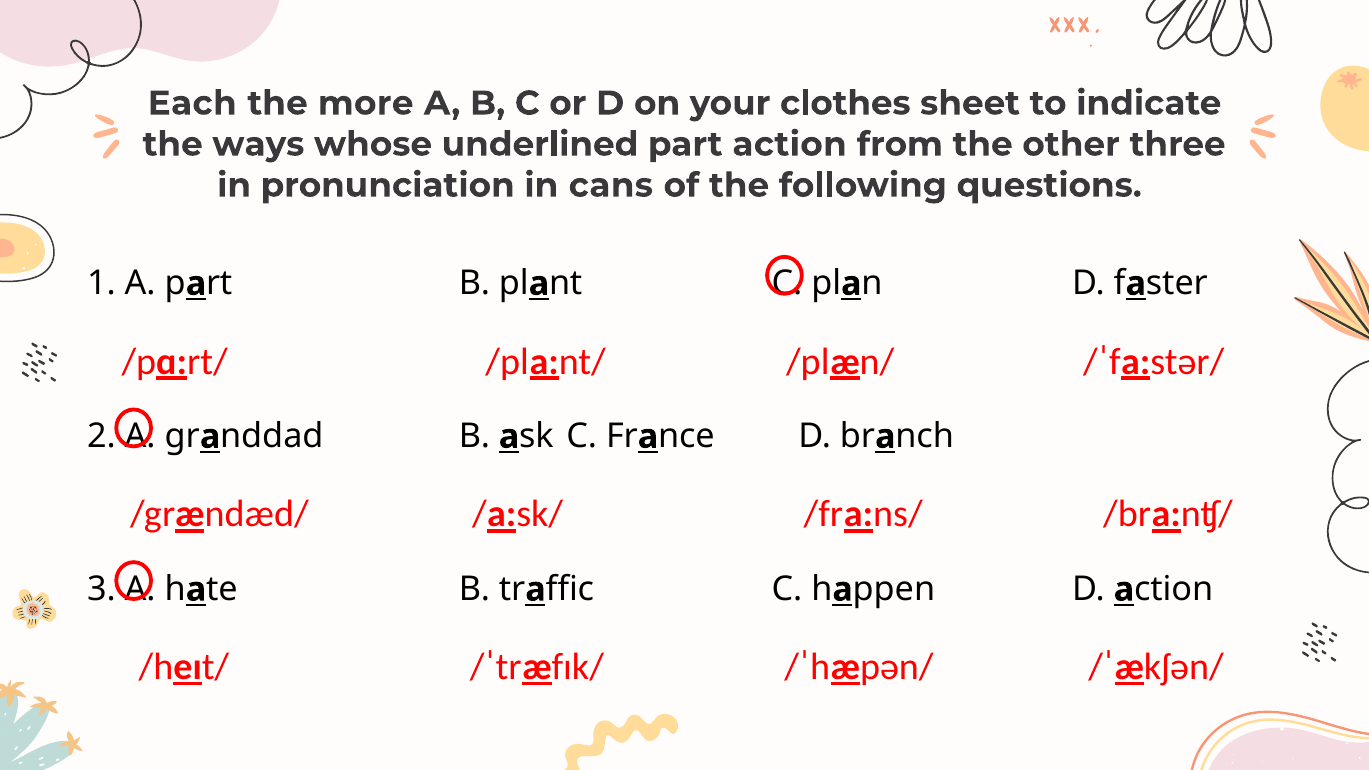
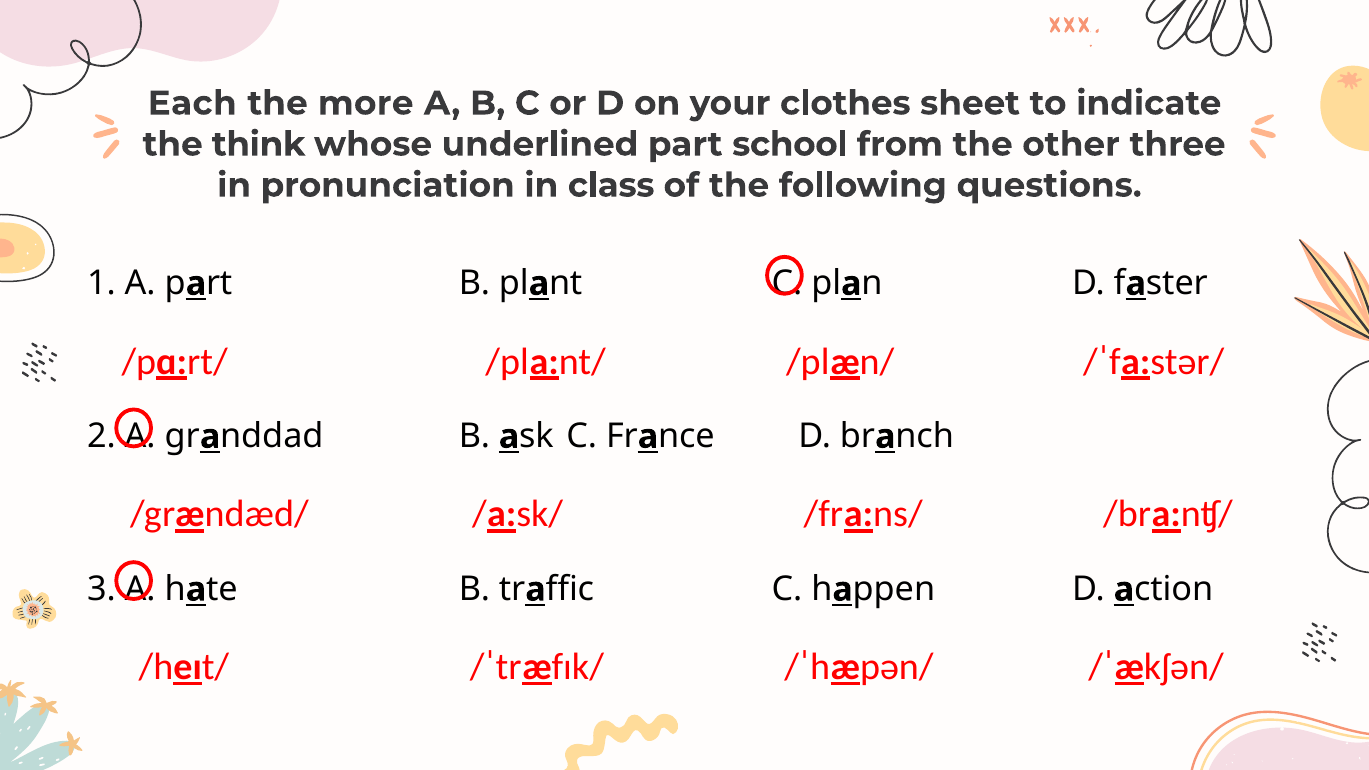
ways: ways -> think
action: action -> school
cans: cans -> class
